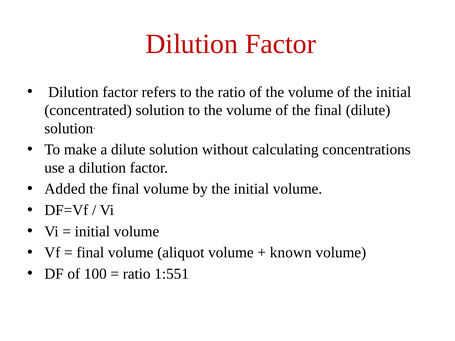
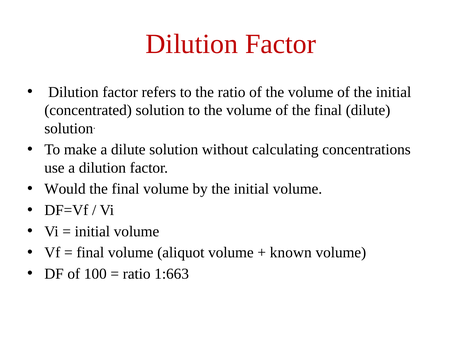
Added: Added -> Would
1:551: 1:551 -> 1:663
